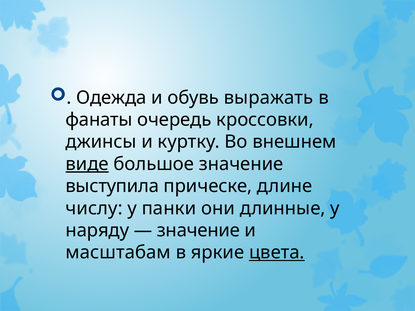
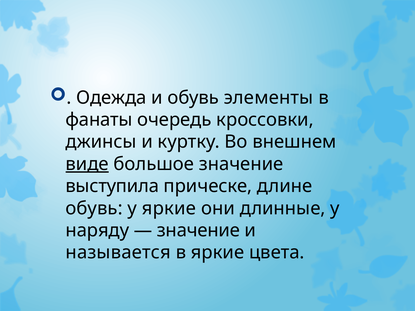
выражать: выражать -> элементы
числу at (94, 208): числу -> обувь
у панки: панки -> яркие
масштабам: масштабам -> называется
цвета underline: present -> none
